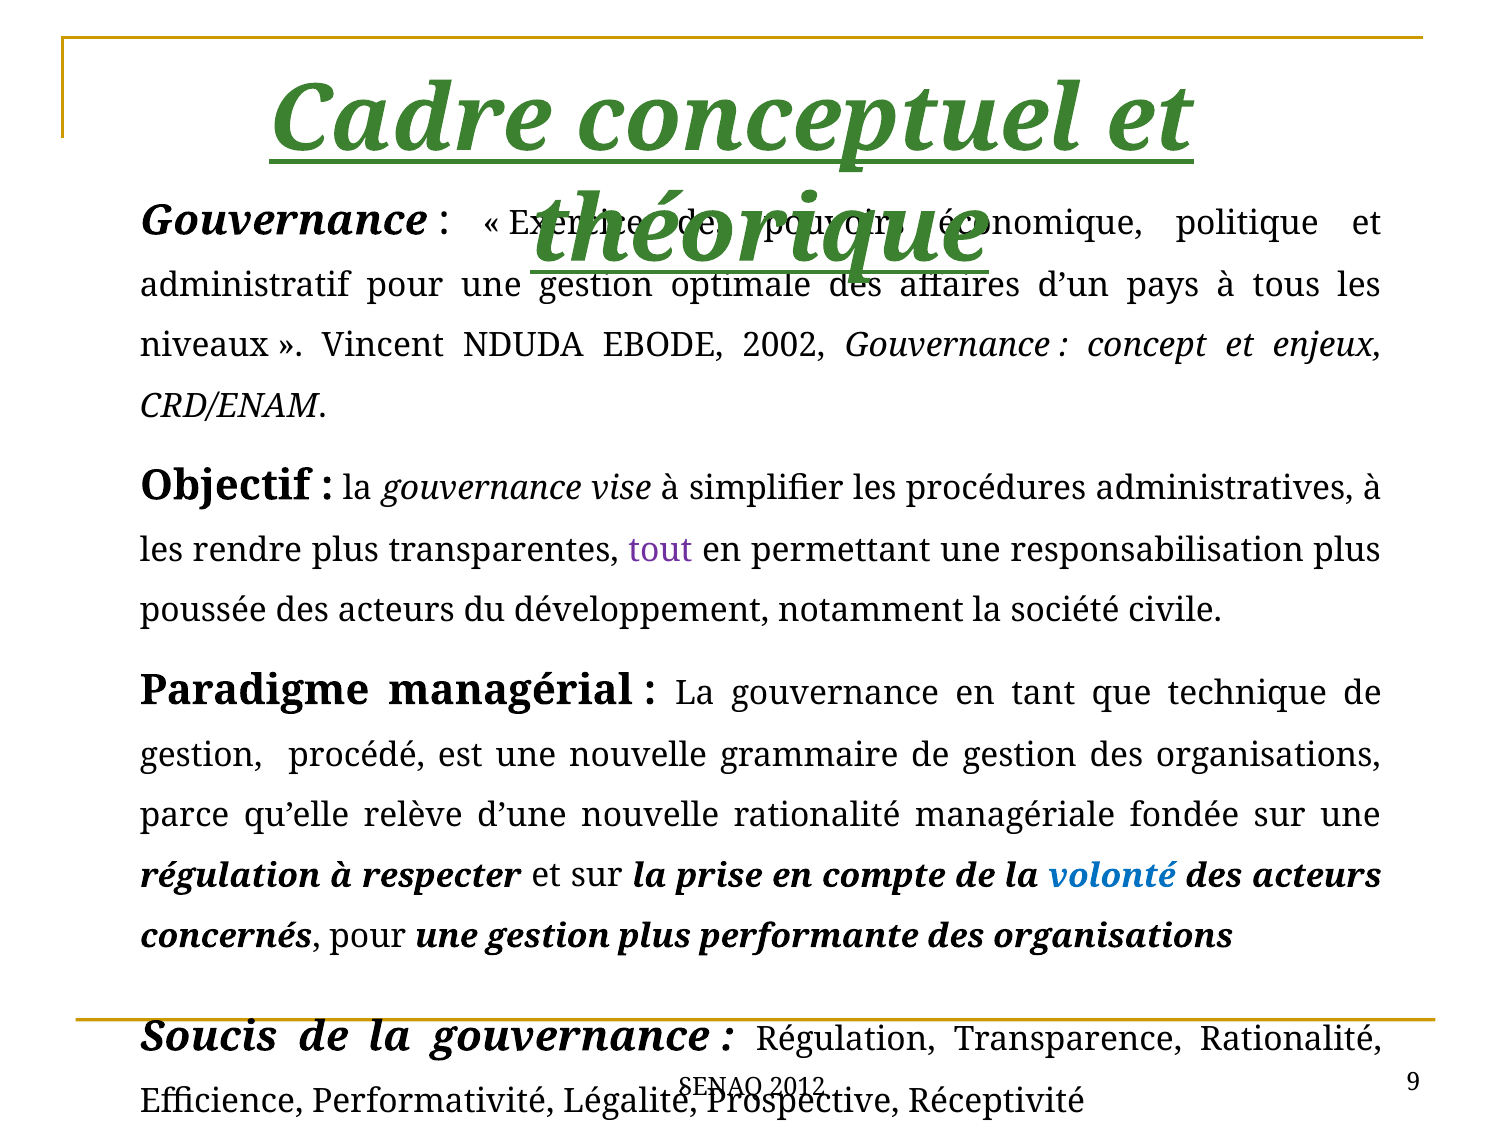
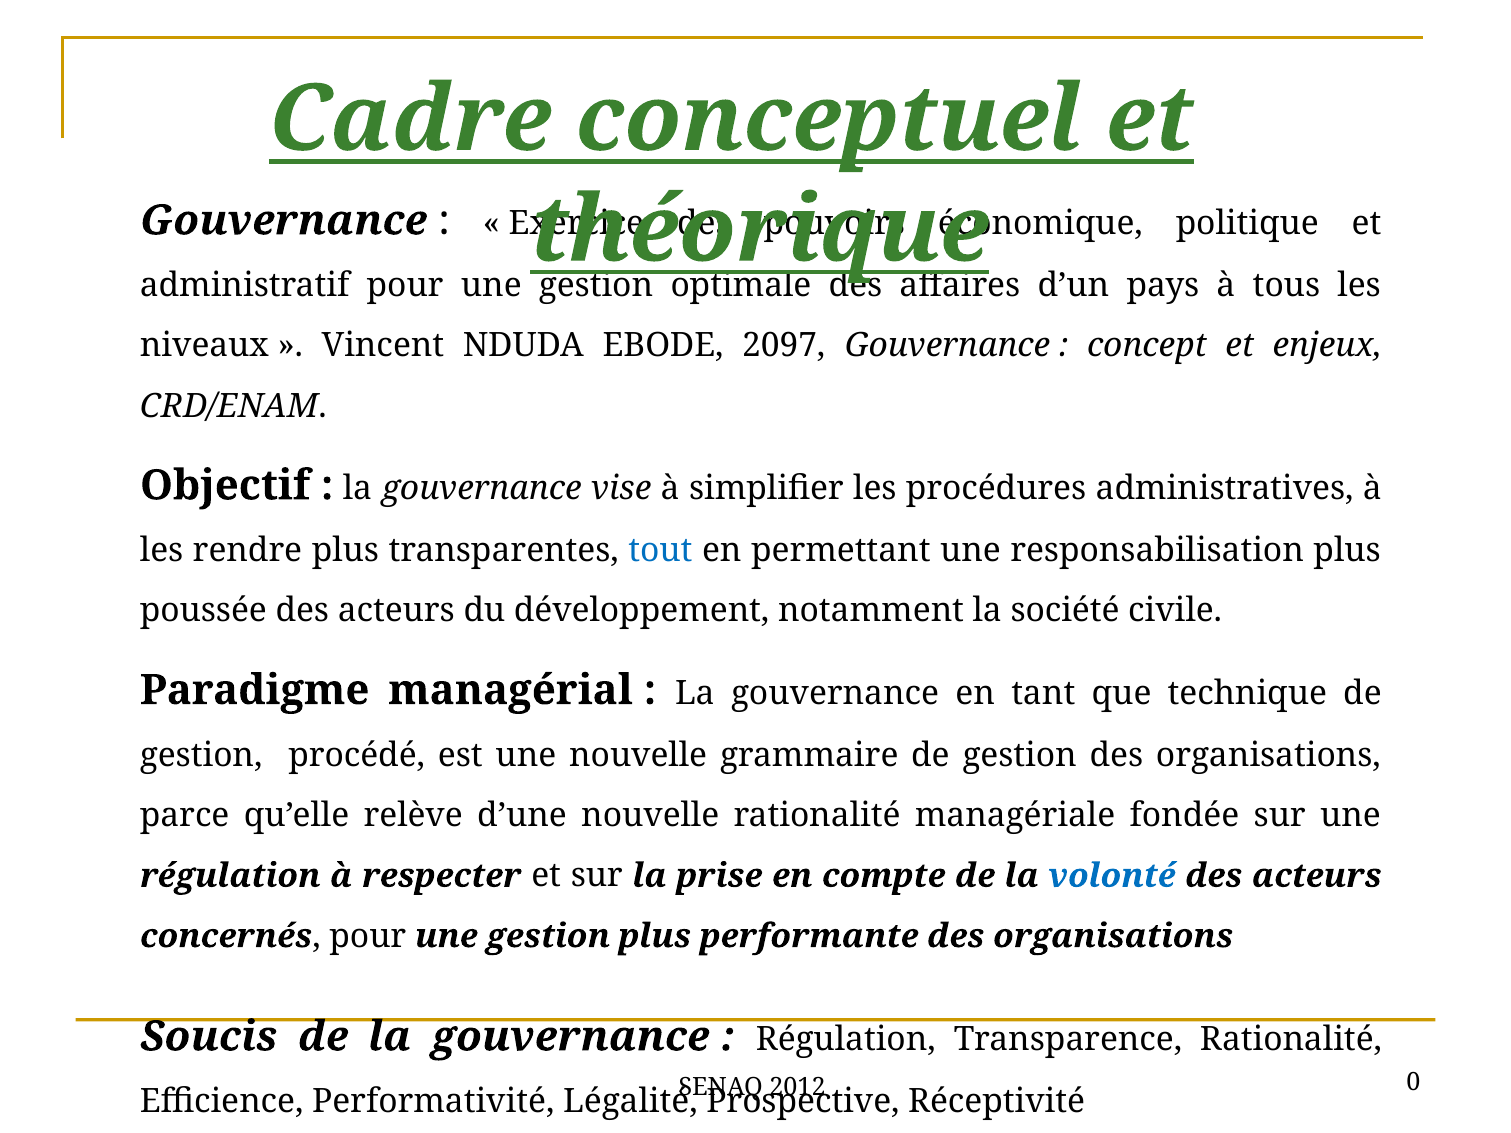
2002: 2002 -> 2097
tout colour: purple -> blue
9: 9 -> 0
